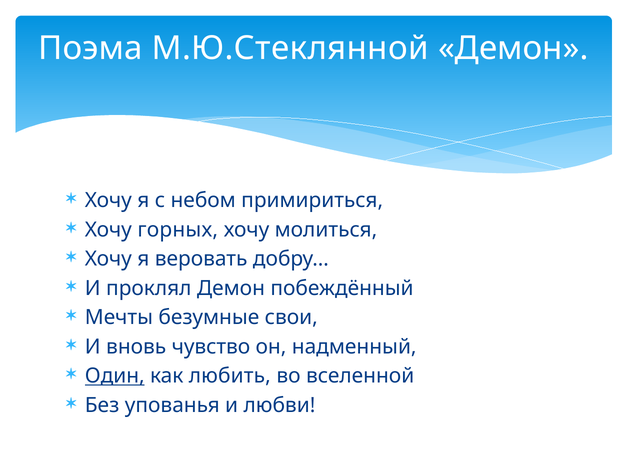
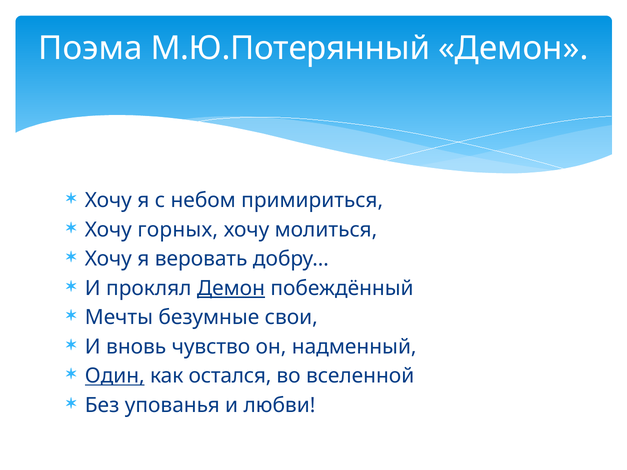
М.Ю.Стеклянной: М.Ю.Стеклянной -> М.Ю.Потерянный
Демон at (231, 288) underline: none -> present
любить: любить -> остался
